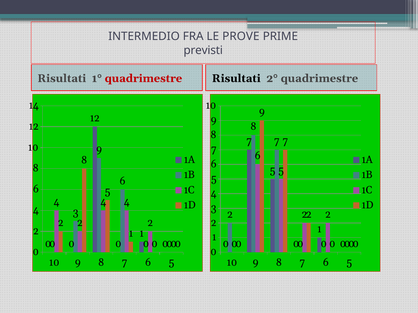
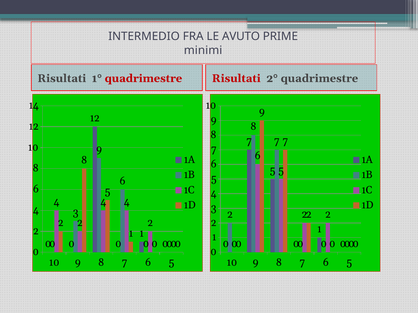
PROVE: PROVE -> AVUTO
previsti: previsti -> minimi
Risultati at (236, 78) colour: black -> red
